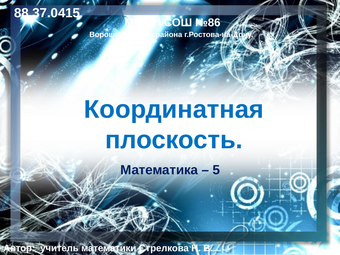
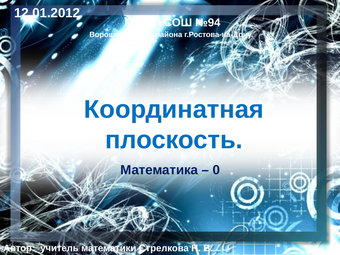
88.37.0415: 88.37.0415 -> 12.01.2012
№86: №86 -> №94
5: 5 -> 0
